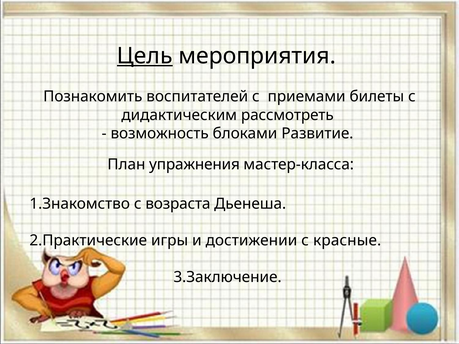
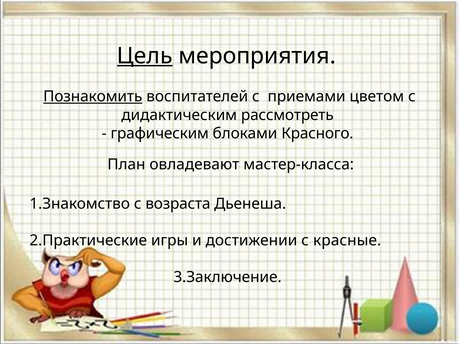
Познакомить underline: none -> present
билеты: билеты -> цветом
возможность: возможность -> графическим
Развитие: Развитие -> Красного
упражнения: упражнения -> овладевают
